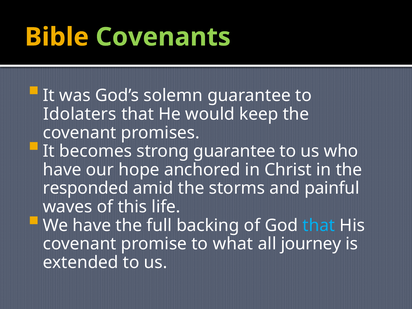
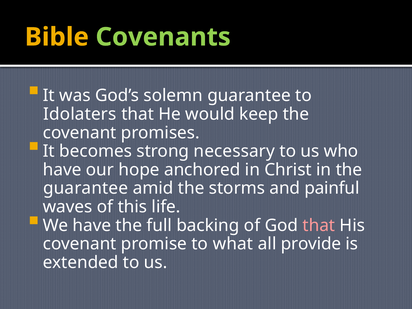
strong guarantee: guarantee -> necessary
responded at (86, 188): responded -> guarantee
that at (319, 225) colour: light blue -> pink
journey: journey -> provide
